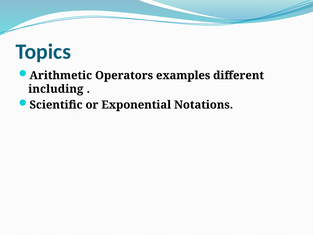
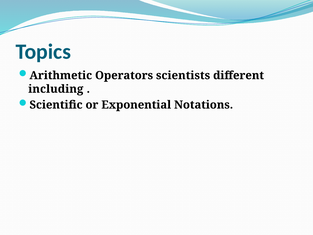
examples: examples -> scientists
